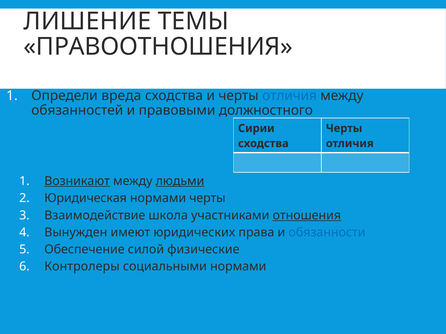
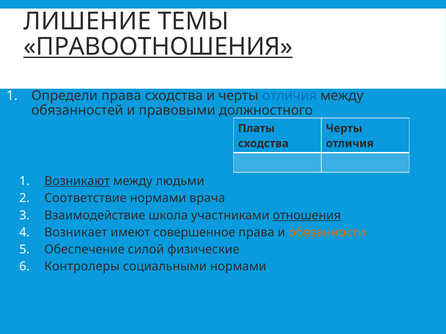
ПРАВООТНОШЕНИЯ underline: none -> present
Определи вреда: вреда -> права
Сирии: Сирии -> Платы
людьми underline: present -> none
Юридическая: Юридическая -> Соответствие
нормами черты: черты -> врача
Вынужден: Вынужден -> Возникает
юридических: юридических -> совершенное
обязанности colour: blue -> orange
